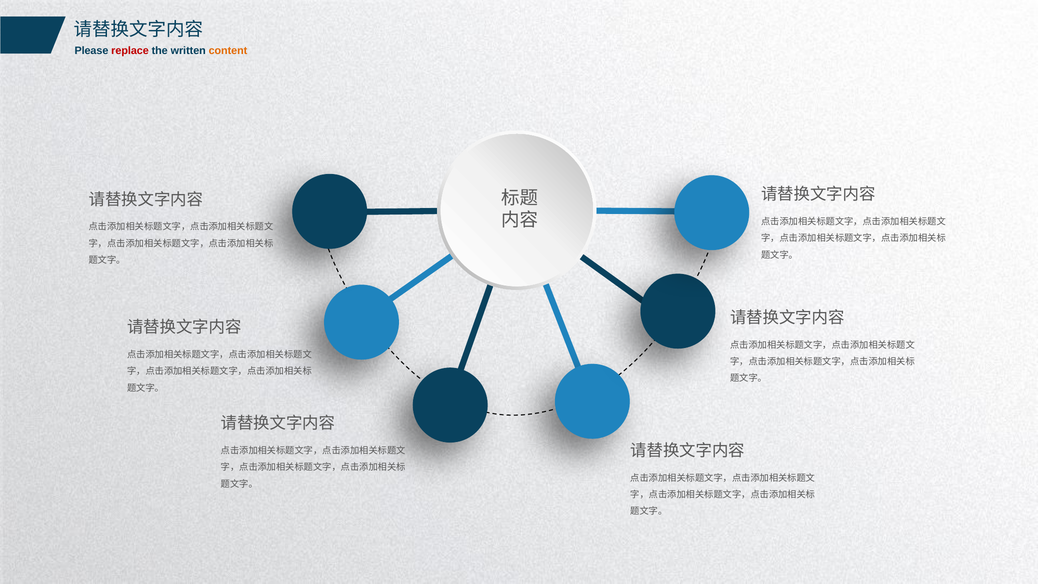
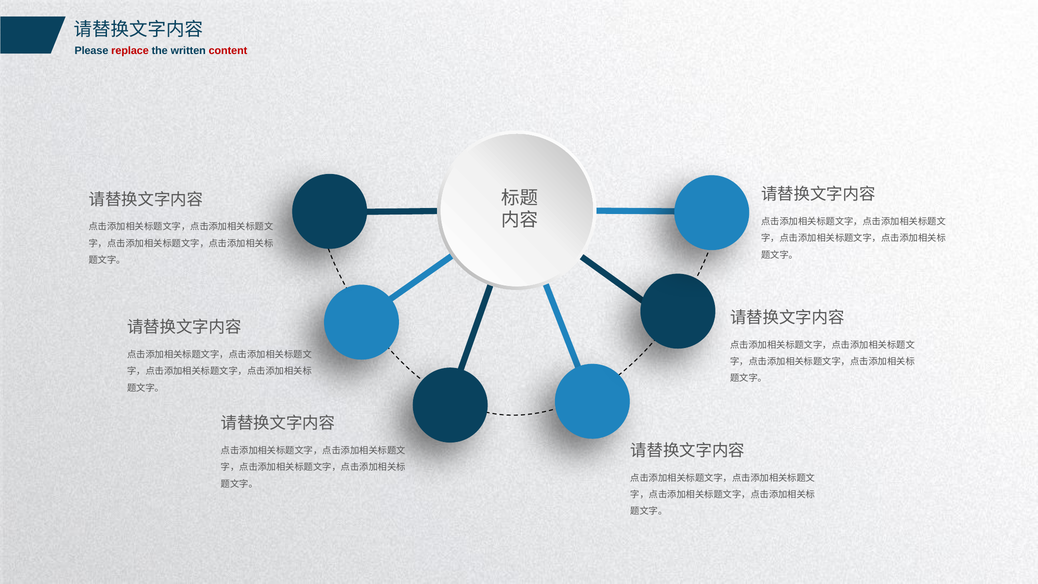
content colour: orange -> red
